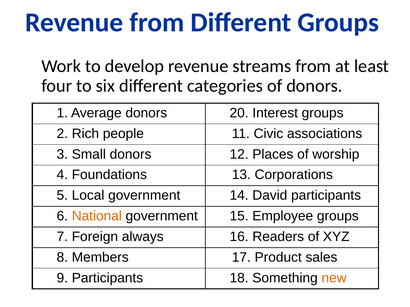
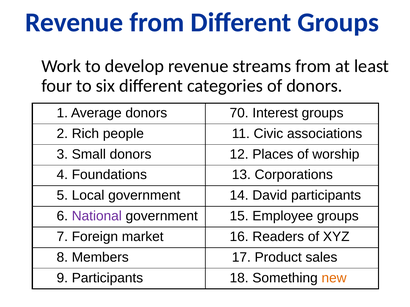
20: 20 -> 70
National colour: orange -> purple
always: always -> market
